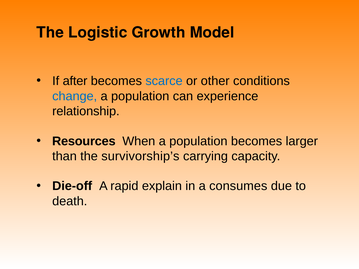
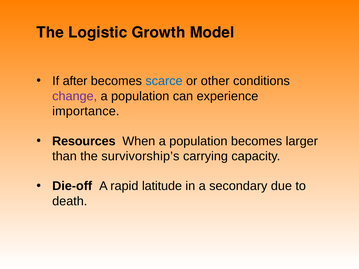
change colour: blue -> purple
relationship: relationship -> importance
explain: explain -> latitude
consumes: consumes -> secondary
